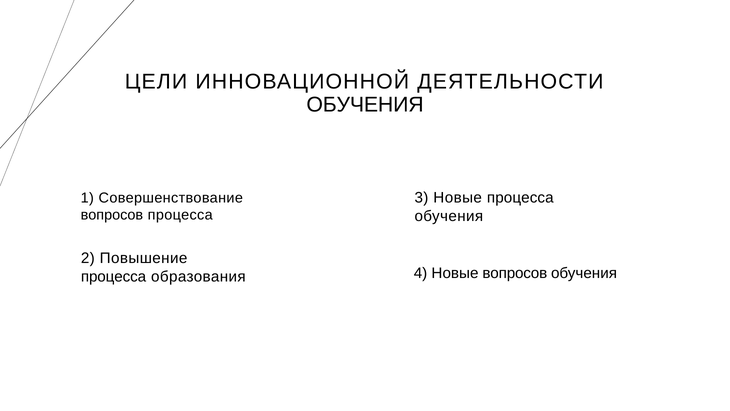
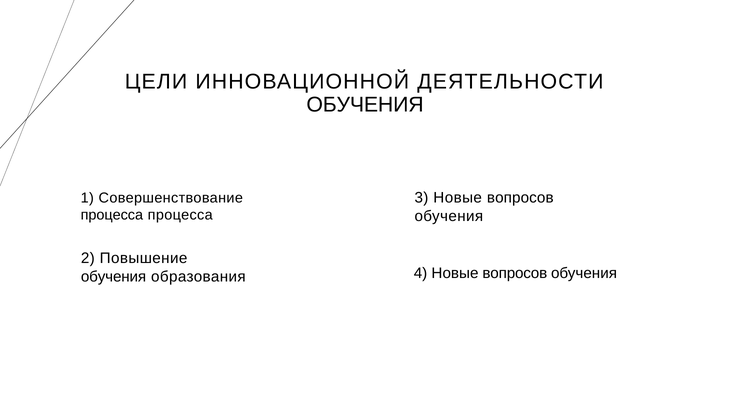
3 Новые процесса: процесса -> вопросов
вопросов at (112, 215): вопросов -> процесса
процесса at (114, 277): процесса -> обучения
